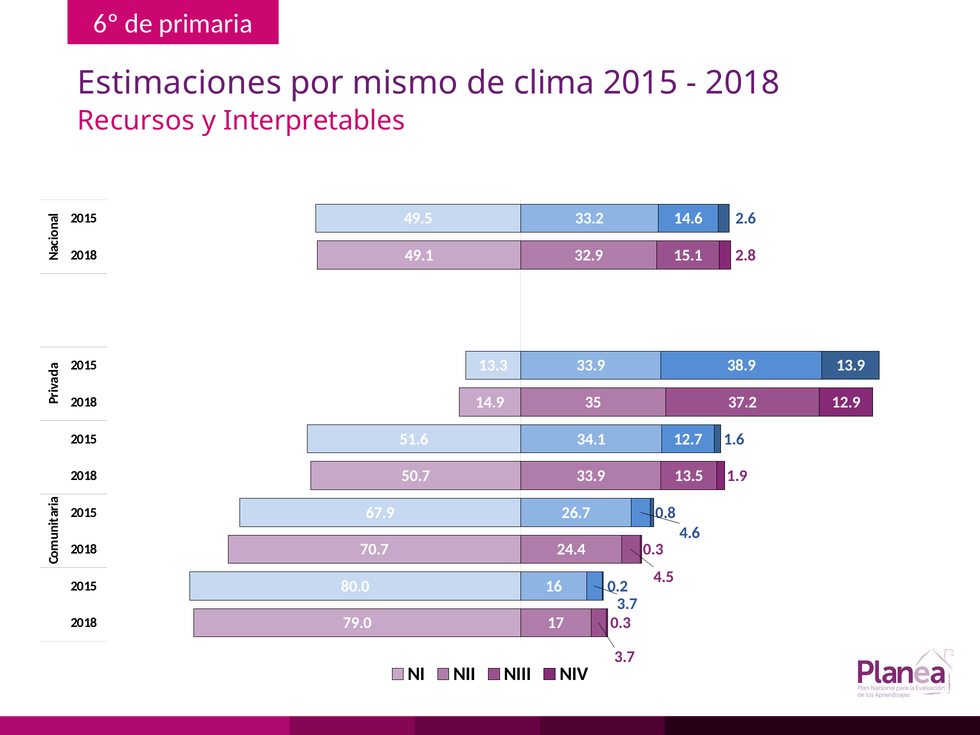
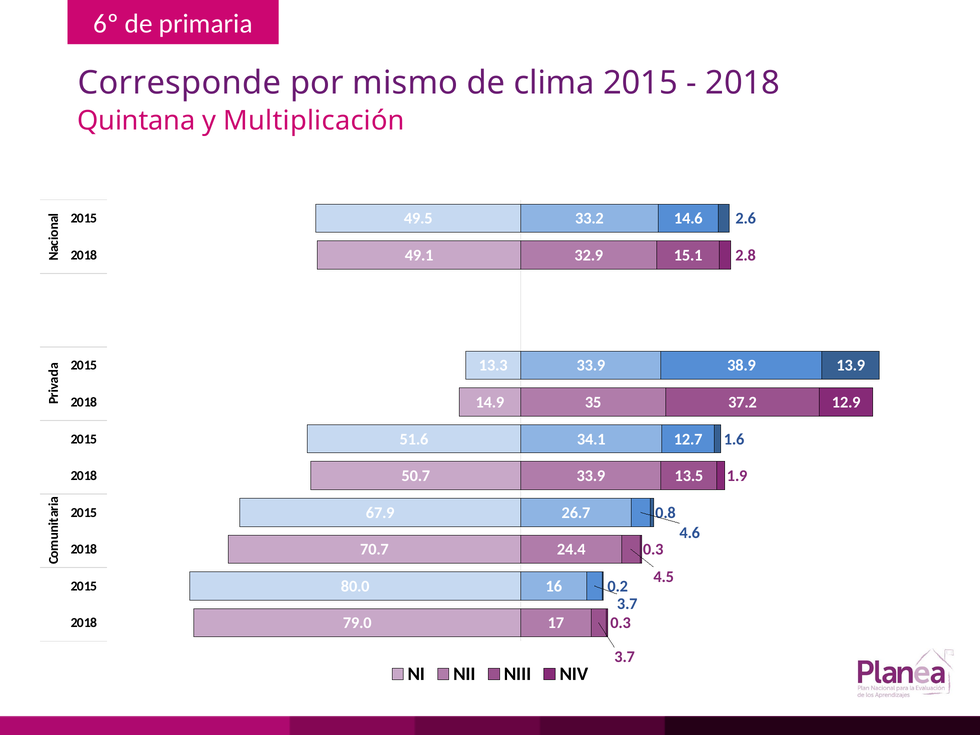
Estimaciones: Estimaciones -> Corresponde
Recursos: Recursos -> Quintana
Interpretables: Interpretables -> Multiplicación
